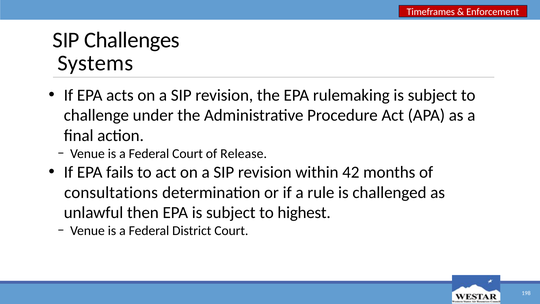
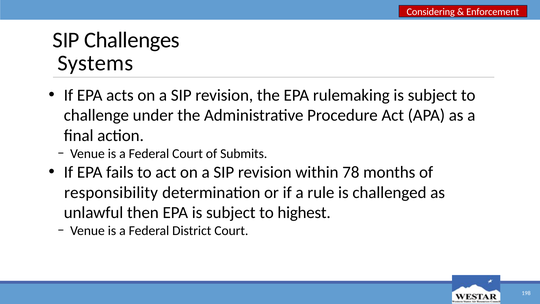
Timeframes: Timeframes -> Considering
Release: Release -> Submits
42: 42 -> 78
consultations: consultations -> responsibility
